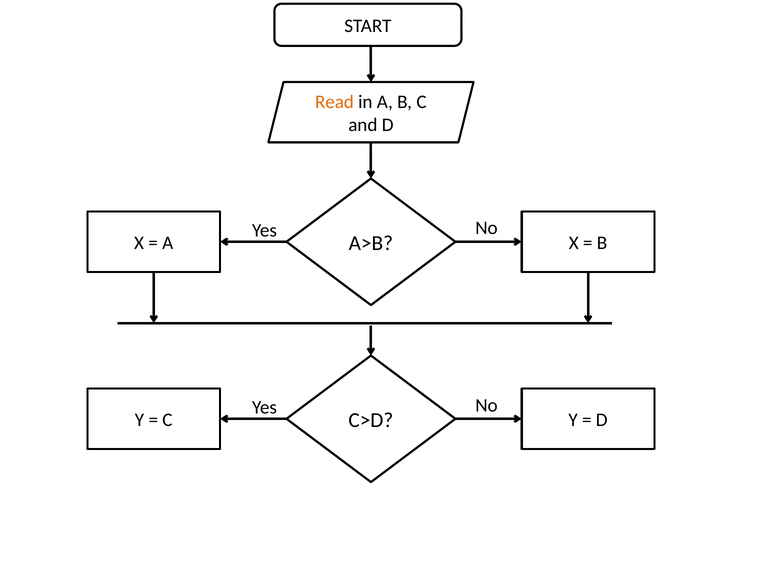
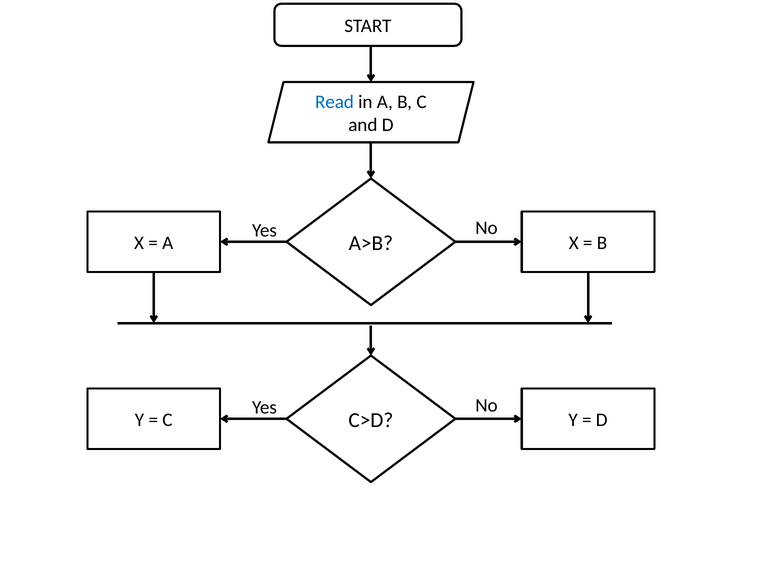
Read colour: orange -> blue
